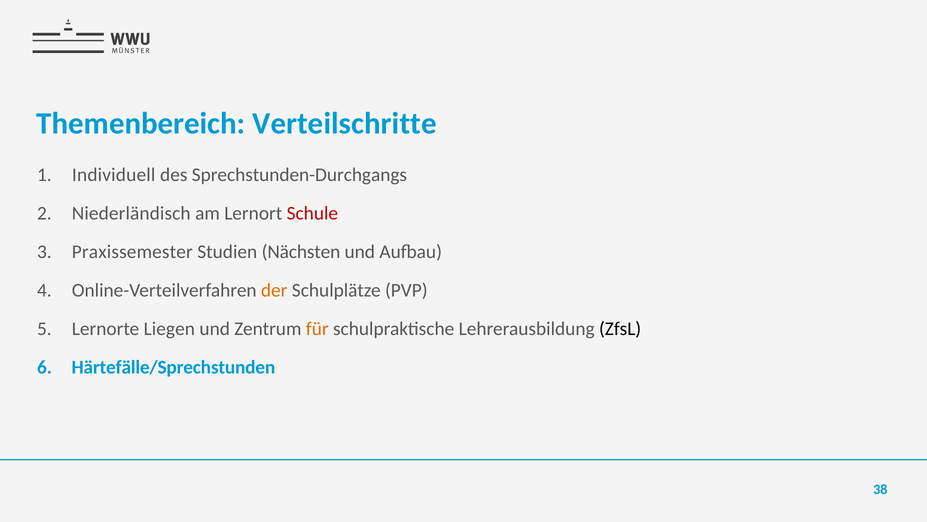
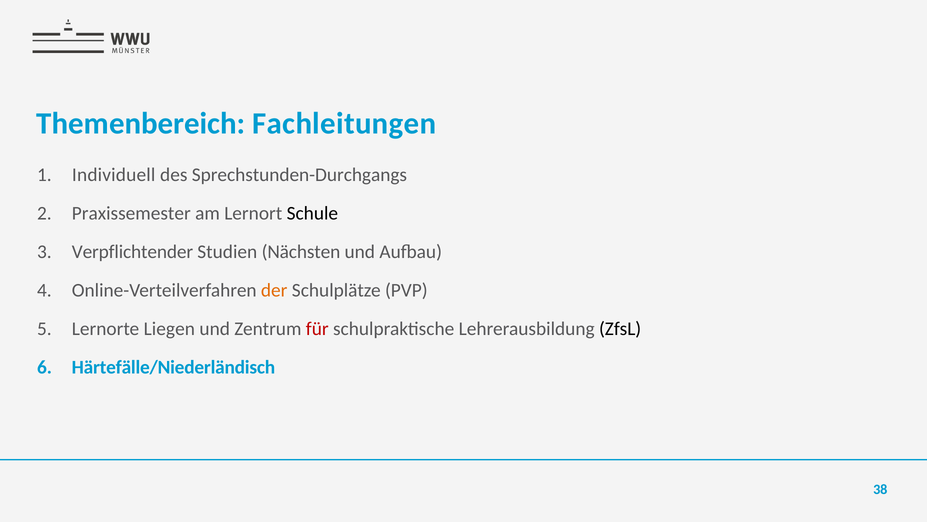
Verteilschritte: Verteilschritte -> Fachleitungen
Niederländisch: Niederländisch -> Praxissemester
Schule colour: red -> black
Praxissemester: Praxissemester -> Verpflichtender
für colour: orange -> red
Härtefälle/Sprechstunden: Härtefälle/Sprechstunden -> Härtefälle/Niederländisch
